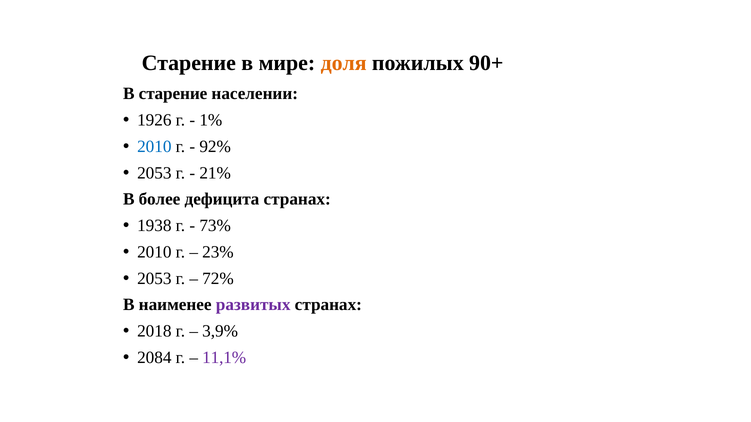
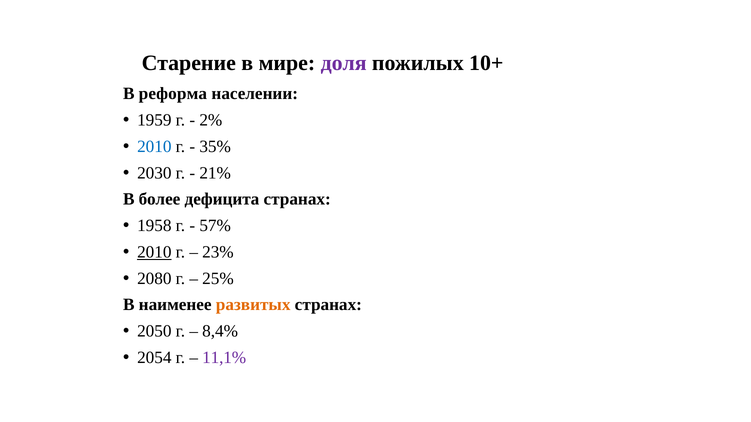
доля colour: orange -> purple
90+: 90+ -> 10+
В старение: старение -> реформа
1926: 1926 -> 1959
1%: 1% -> 2%
92%: 92% -> 35%
2053 at (154, 173): 2053 -> 2030
1938: 1938 -> 1958
73%: 73% -> 57%
2010 at (154, 252) underline: none -> present
2053 at (154, 279): 2053 -> 2080
72%: 72% -> 25%
развитых colour: purple -> orange
2018: 2018 -> 2050
3,9%: 3,9% -> 8,4%
2084: 2084 -> 2054
